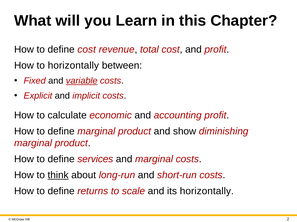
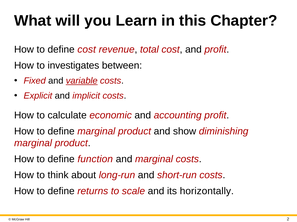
to horizontally: horizontally -> investigates
services: services -> function
think underline: present -> none
